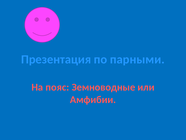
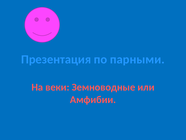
пояс: пояс -> веки
